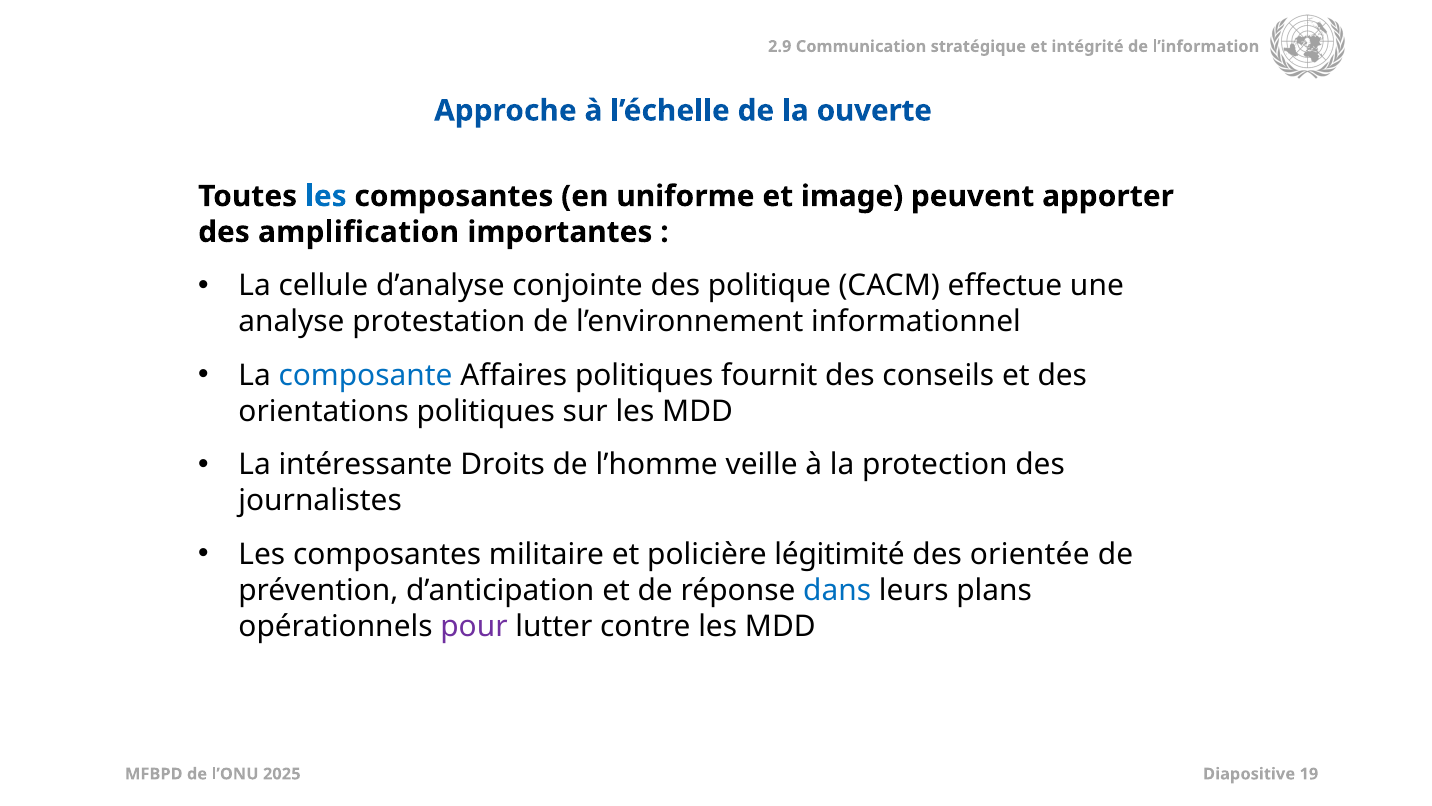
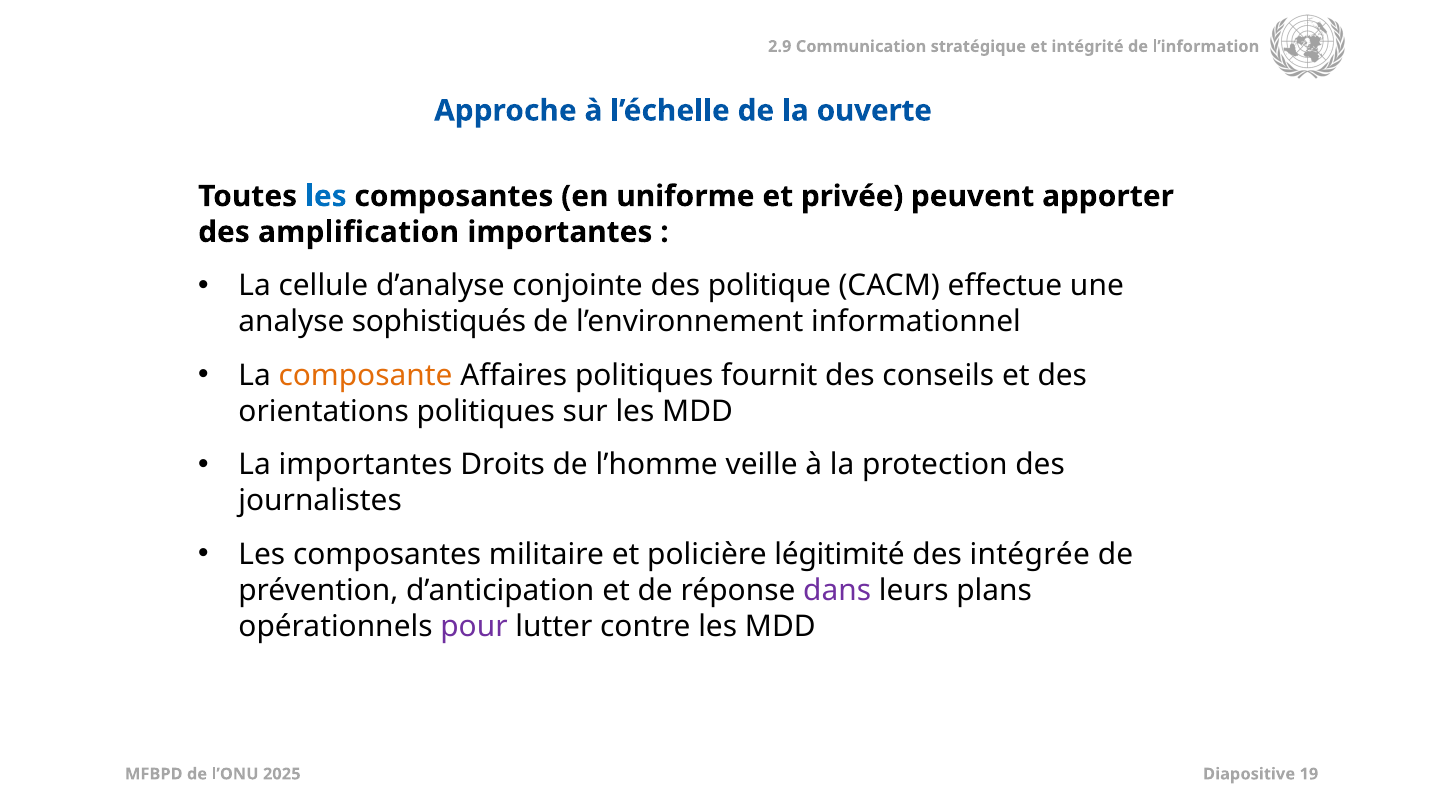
image: image -> privée
protestation: protestation -> sophistiqués
composante colour: blue -> orange
La intéressante: intéressante -> importantes
orientée: orientée -> intégrée
dans colour: blue -> purple
